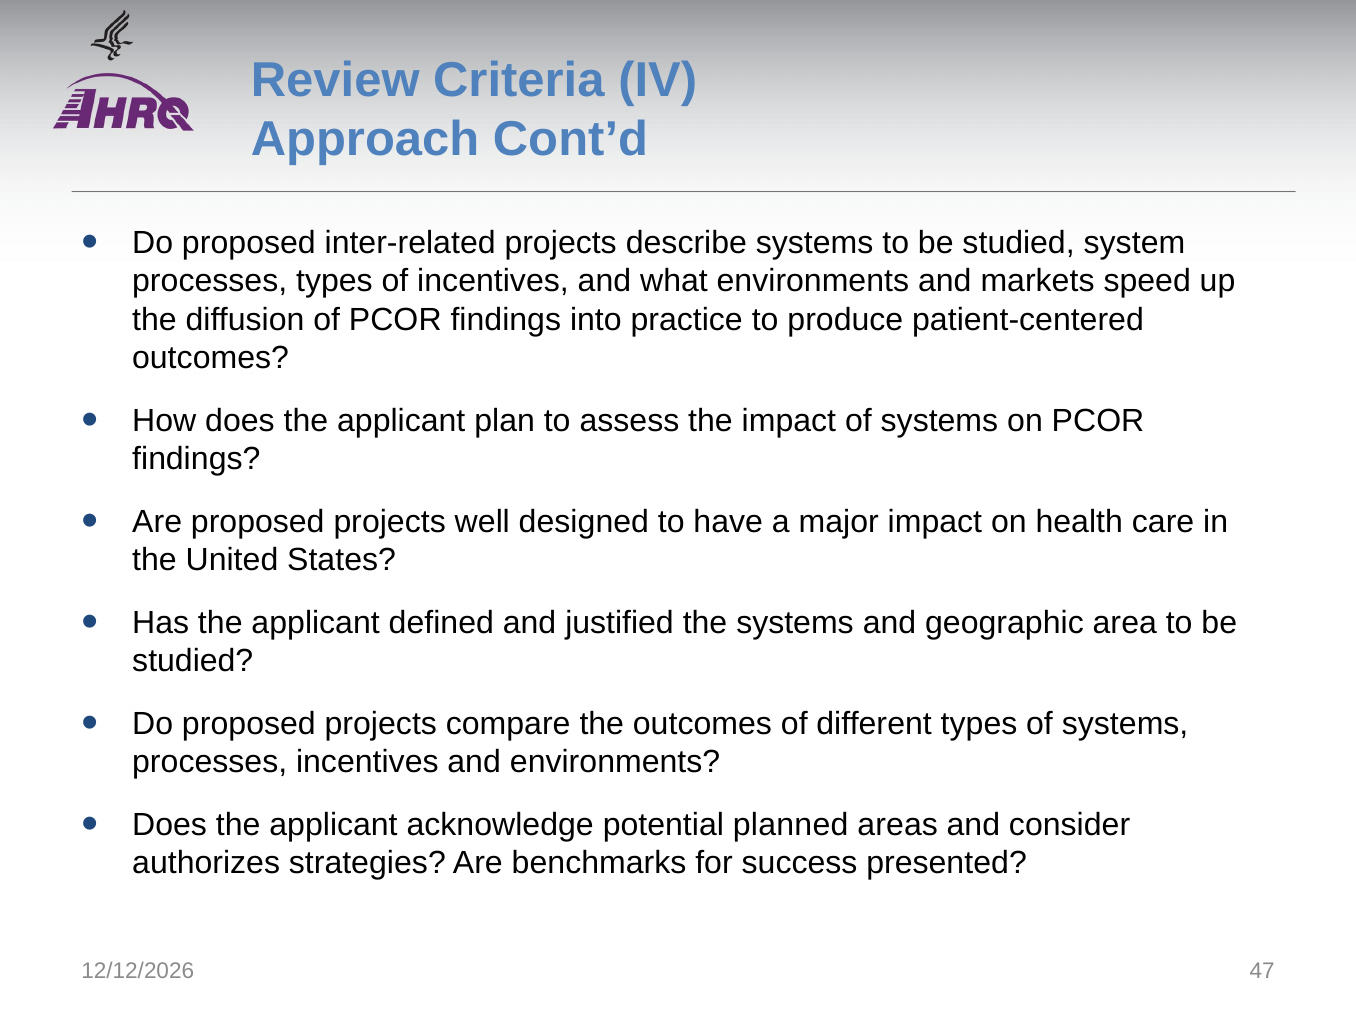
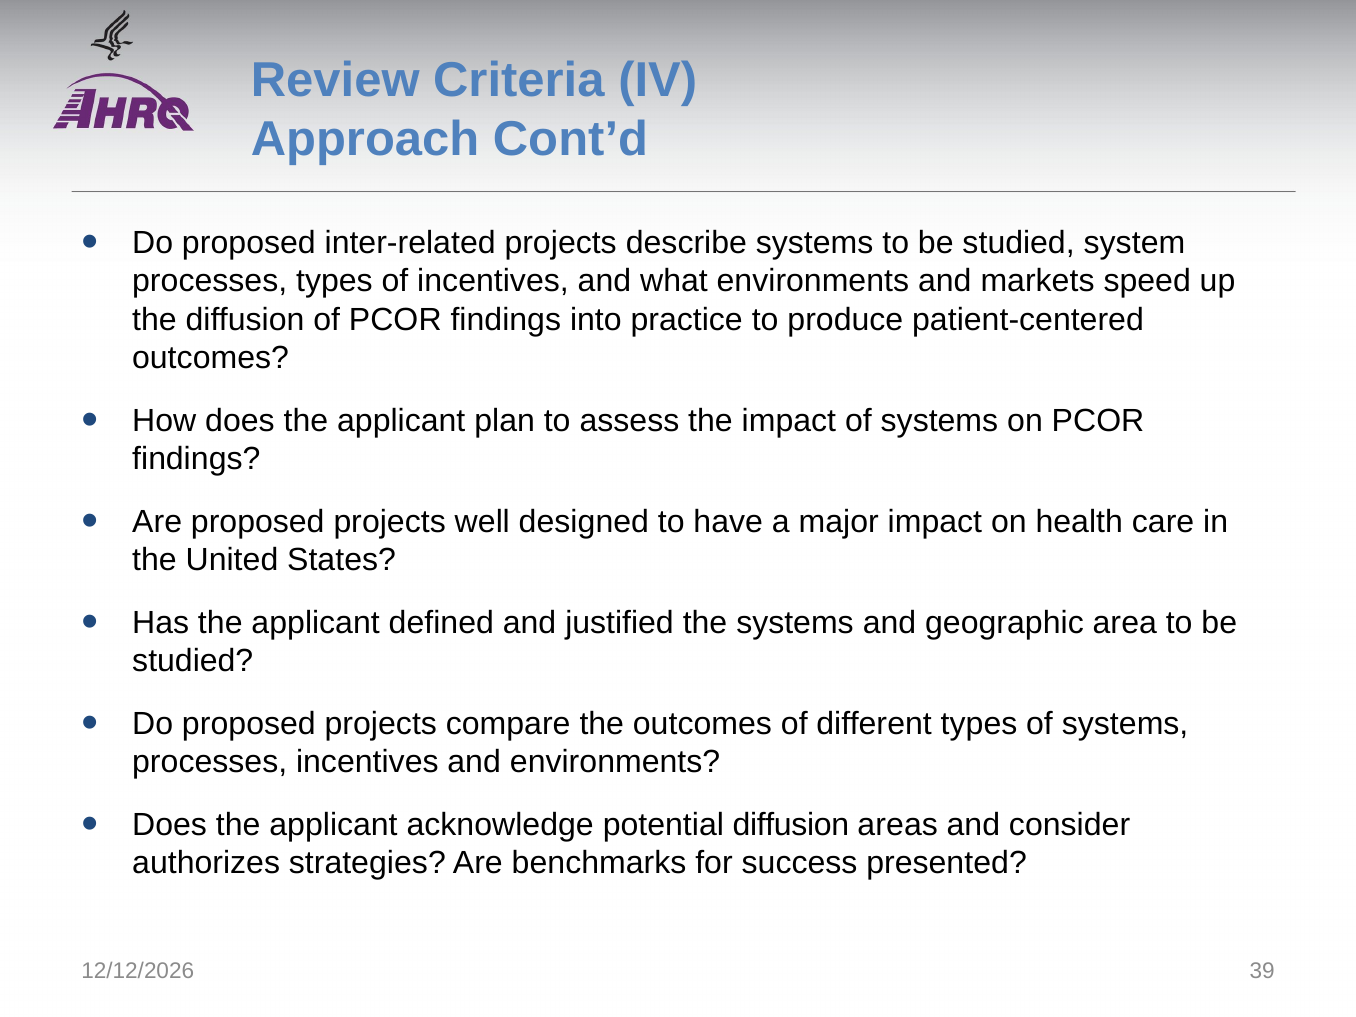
potential planned: planned -> diffusion
47: 47 -> 39
